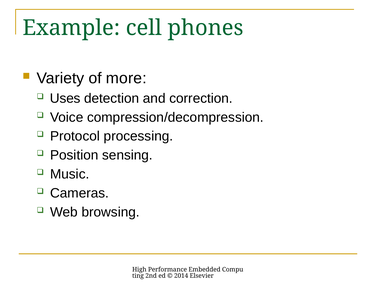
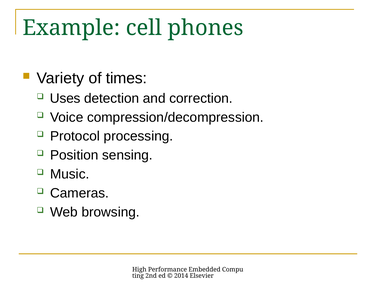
more: more -> times
